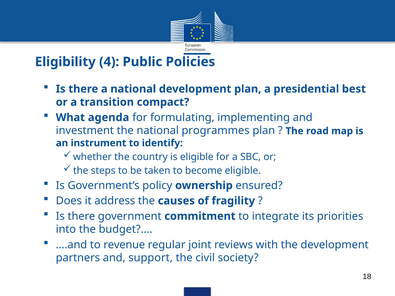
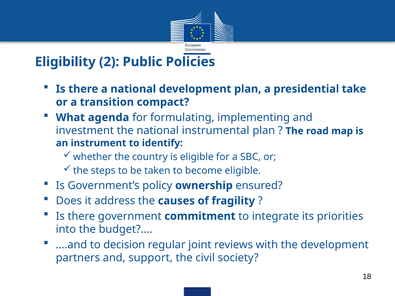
4: 4 -> 2
best: best -> take
programmes: programmes -> instrumental
revenue: revenue -> decision
